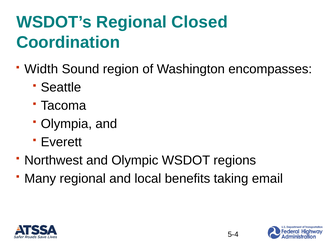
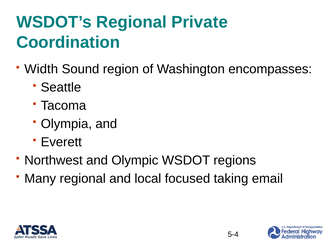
Closed: Closed -> Private
benefits: benefits -> focused
